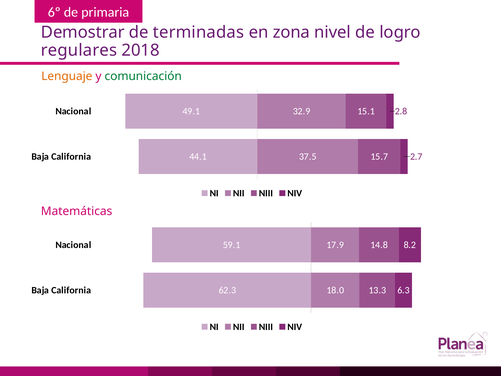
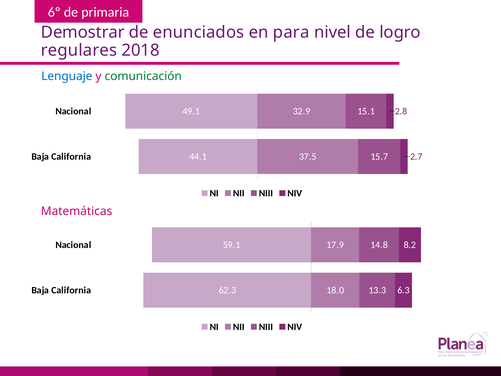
terminadas: terminadas -> enunciados
zona: zona -> para
Lenguaje colour: orange -> blue
